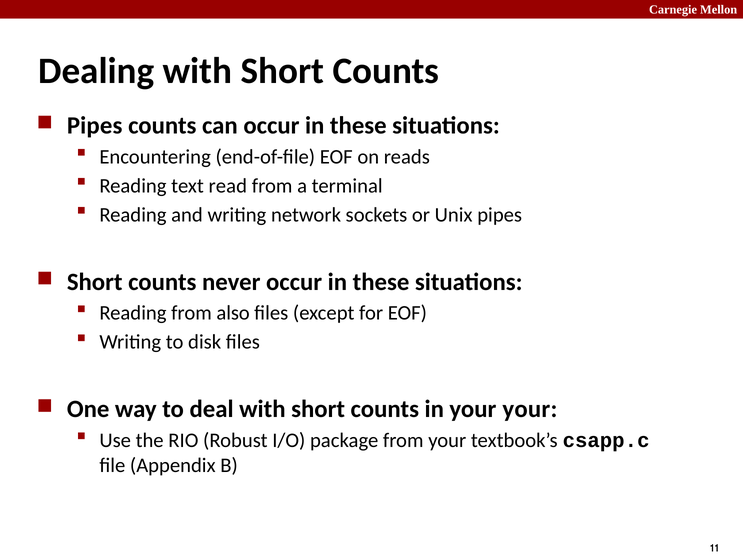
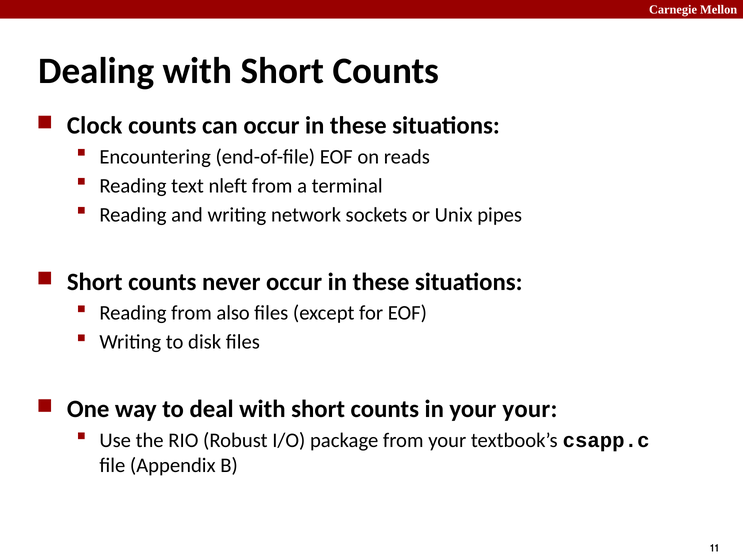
Pipes at (95, 126): Pipes -> Clock
read: read -> nleft
